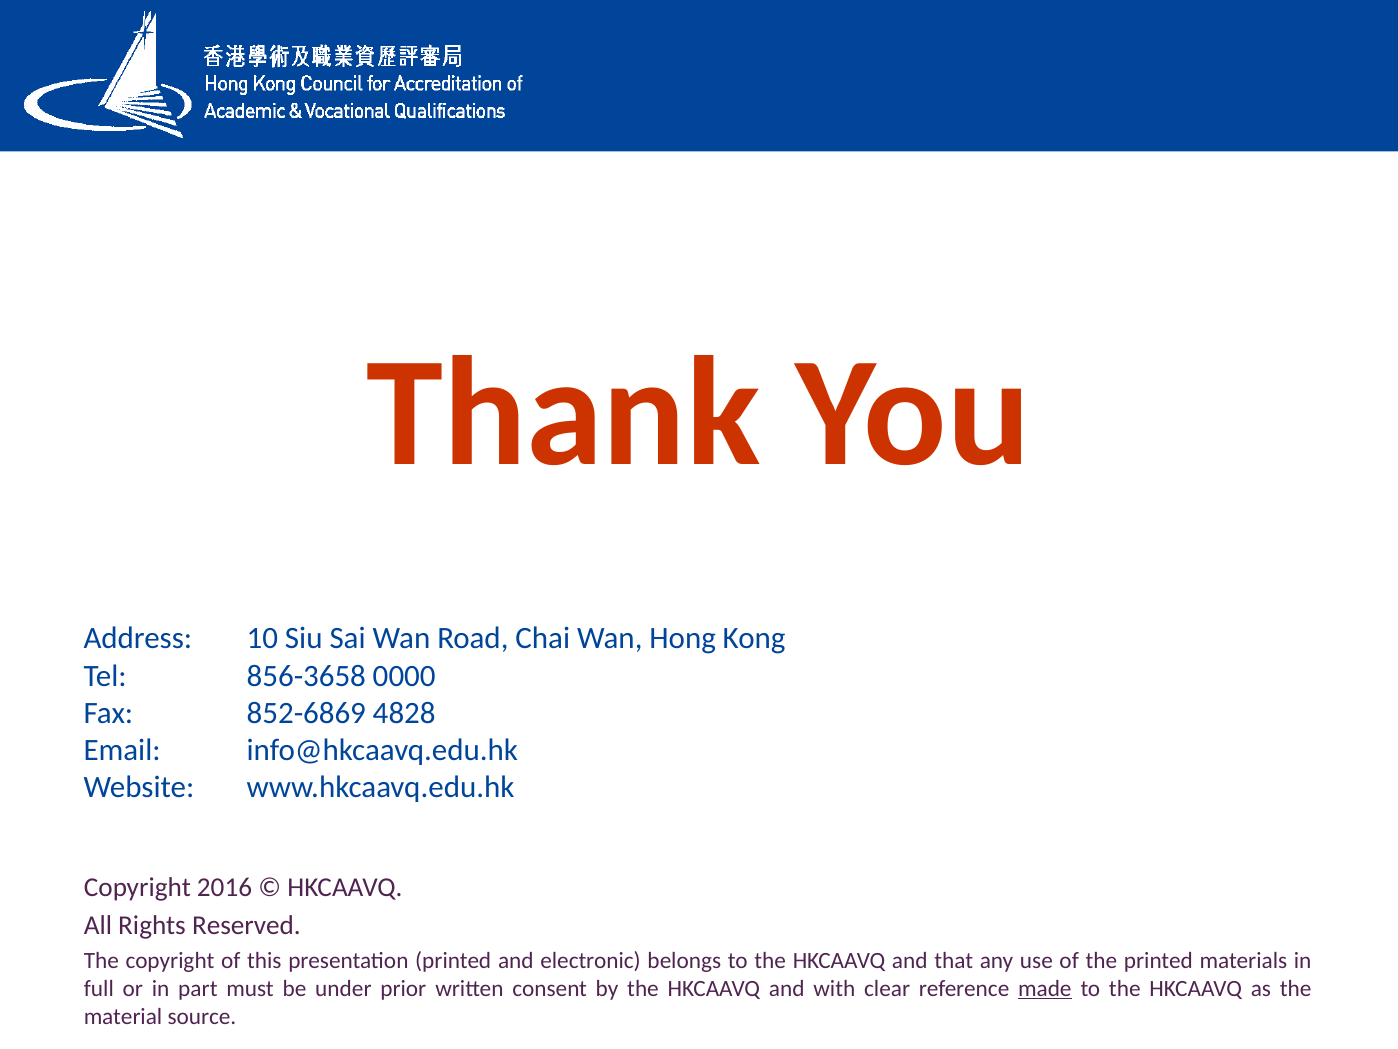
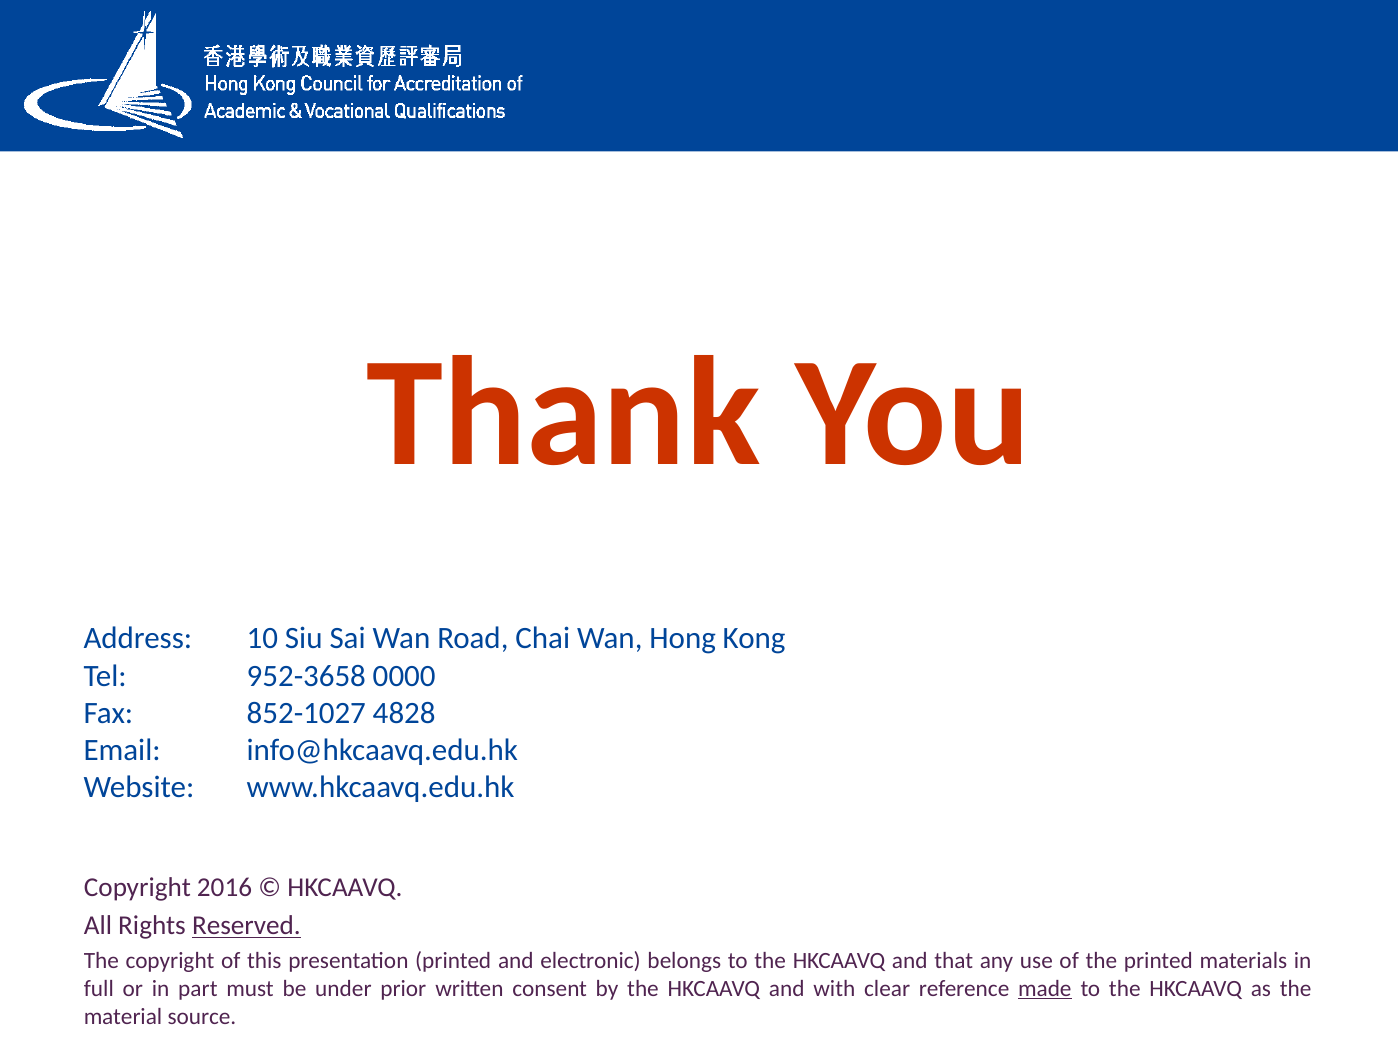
856-3658: 856-3658 -> 952-3658
852-6869: 852-6869 -> 852-1027
Reserved underline: none -> present
